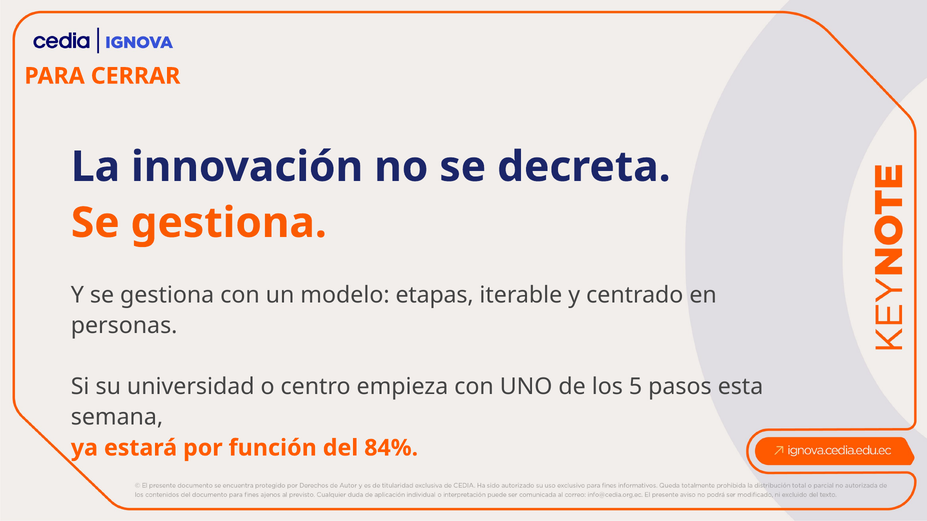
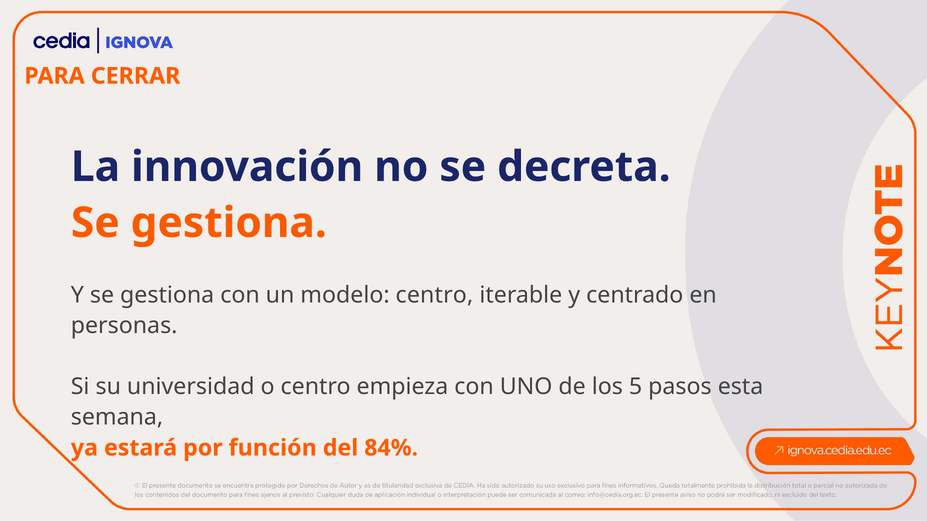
modelo etapas: etapas -> centro
